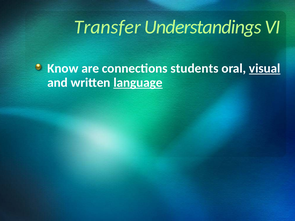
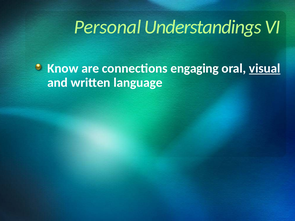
Transfer: Transfer -> Personal
students: students -> engaging
language underline: present -> none
